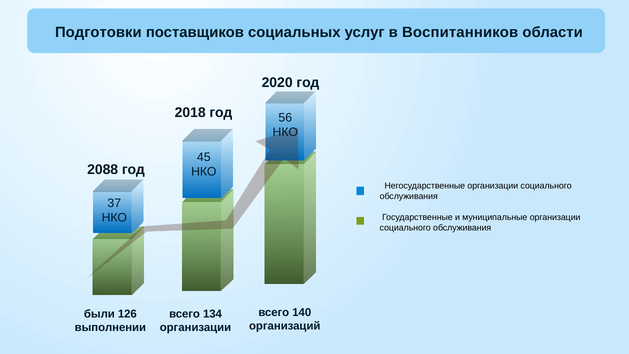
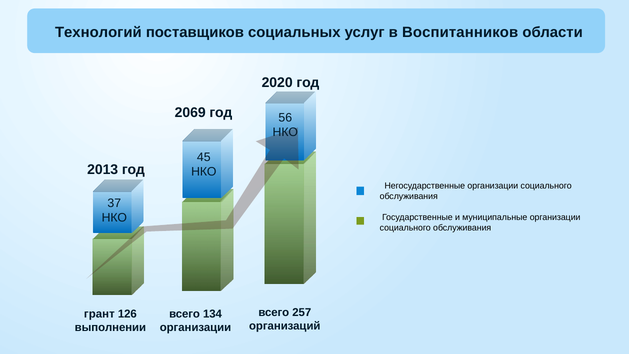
Подготовки: Подготовки -> Технологий
2018: 2018 -> 2069
2088: 2088 -> 2013
140: 140 -> 257
были: были -> грант
